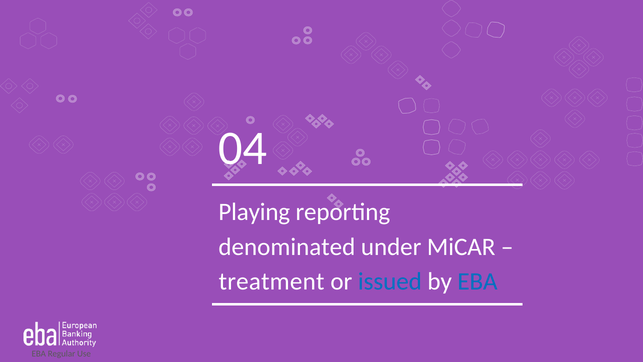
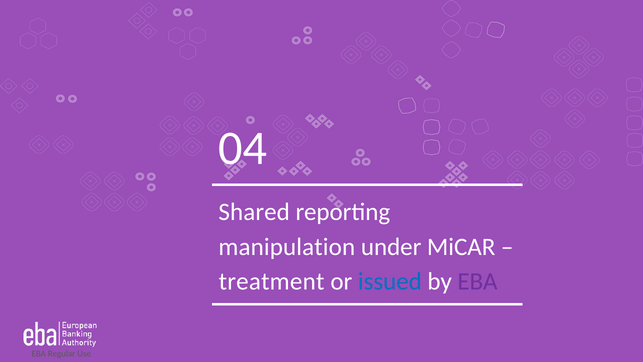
Playing: Playing -> Shared
denominated: denominated -> manipulation
EBA at (477, 281) colour: blue -> purple
